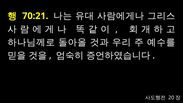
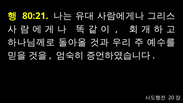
70:21: 70:21 -> 80:21
